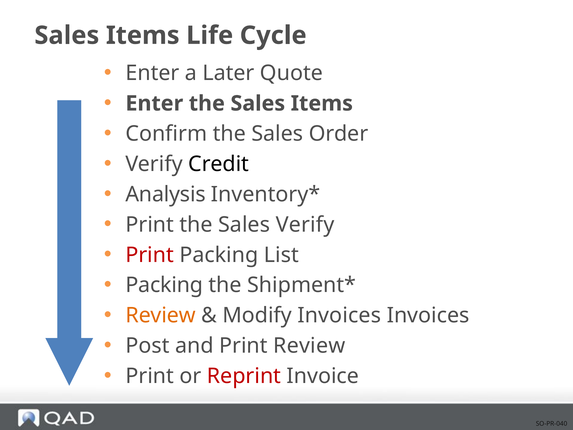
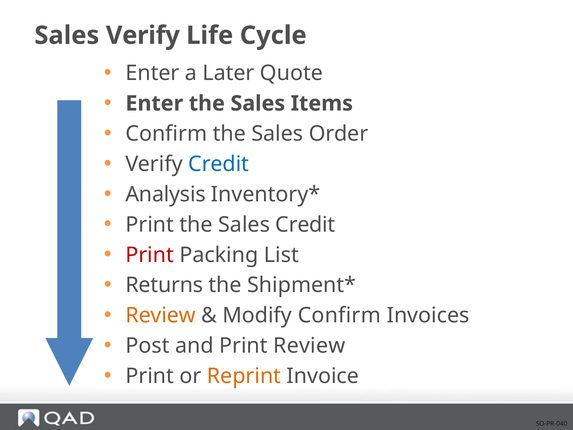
Items at (143, 35): Items -> Verify
Credit at (219, 164) colour: black -> blue
Sales Verify: Verify -> Credit
Packing at (164, 285): Packing -> Returns
Modify Invoices: Invoices -> Confirm
Reprint colour: red -> orange
